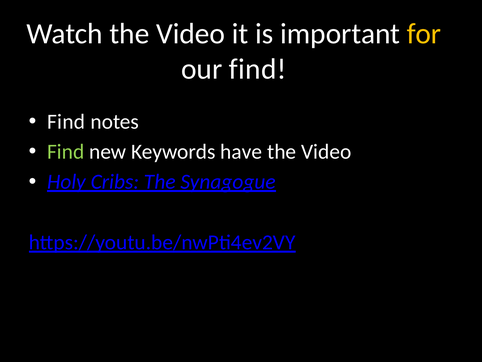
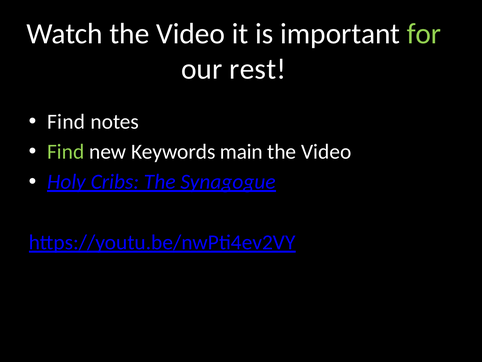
for colour: yellow -> light green
our find: find -> rest
have: have -> main
